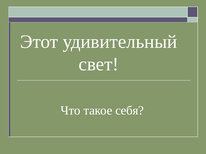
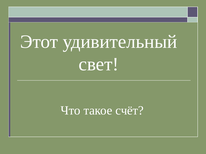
себя: себя -> счёт
